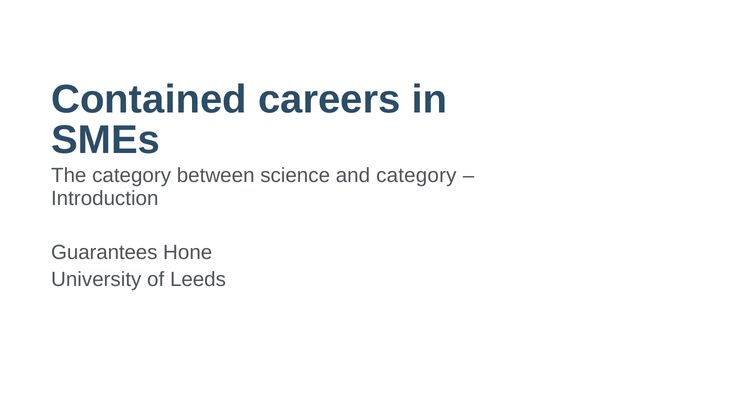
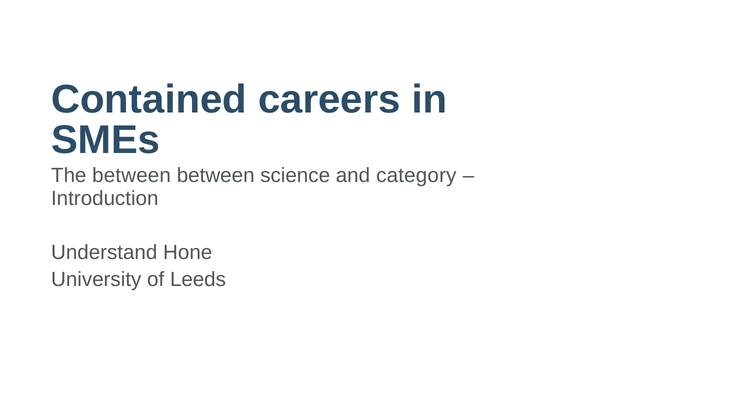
The category: category -> between
Guarantees: Guarantees -> Understand
